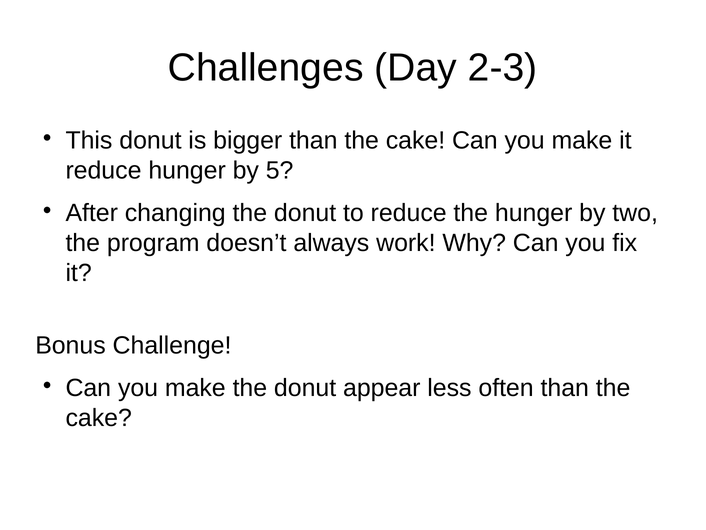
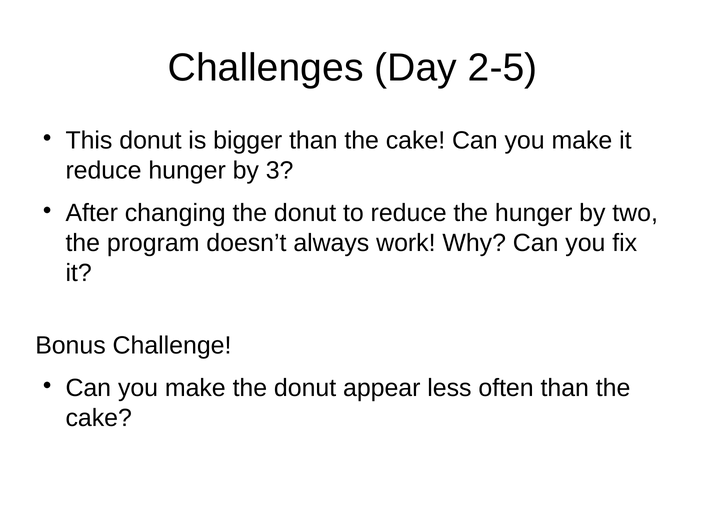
2-3: 2-3 -> 2-5
5: 5 -> 3
